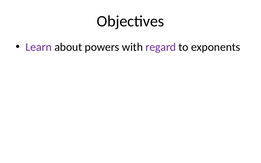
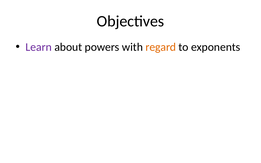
regard colour: purple -> orange
